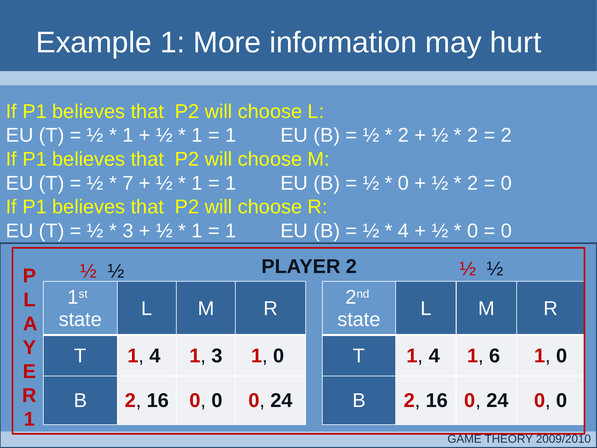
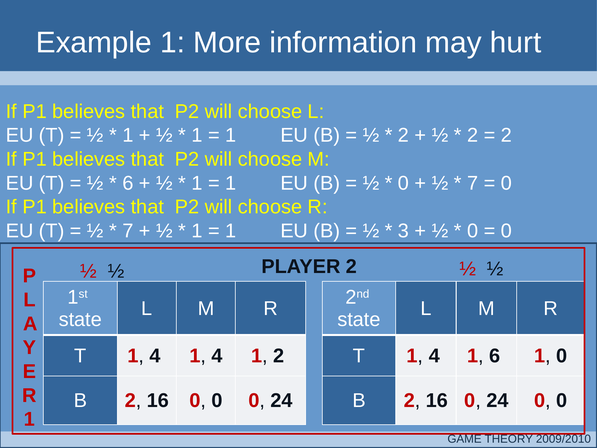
7 at (128, 183): 7 -> 6
2 at (473, 183): 2 -> 7
3 at (128, 231): 3 -> 7
4 at (404, 231): 4 -> 3
4 1 3: 3 -> 4
0 at (279, 356): 0 -> 2
